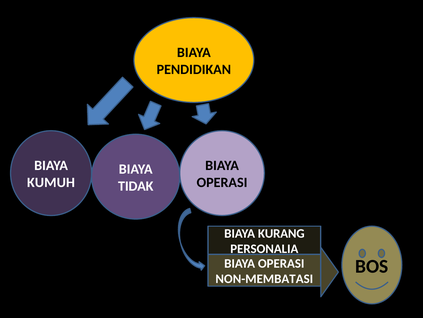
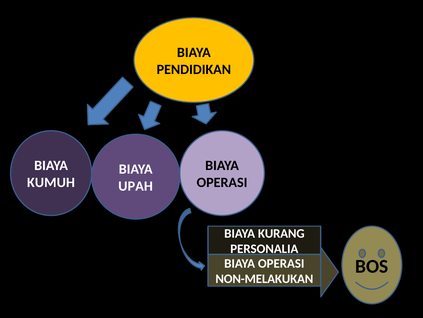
TIDAK: TIDAK -> UPAH
NON-MEMBATASI: NON-MEMBATASI -> NON-MELAKUKAN
